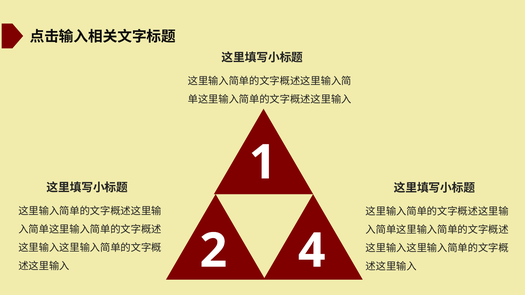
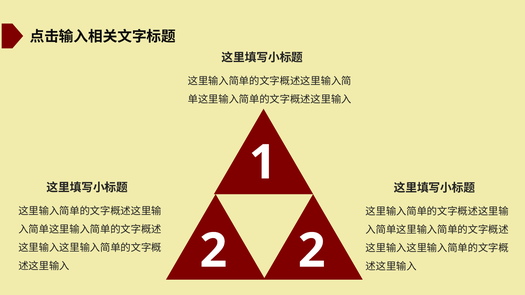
2 4: 4 -> 2
